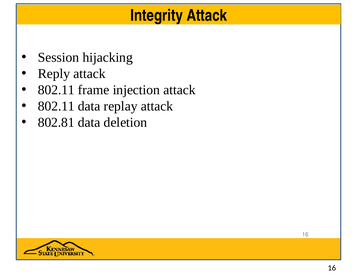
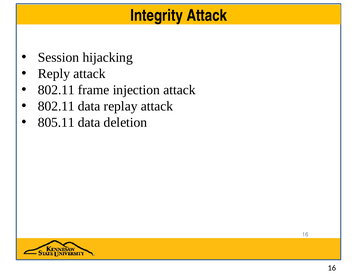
802.81: 802.81 -> 805.11
